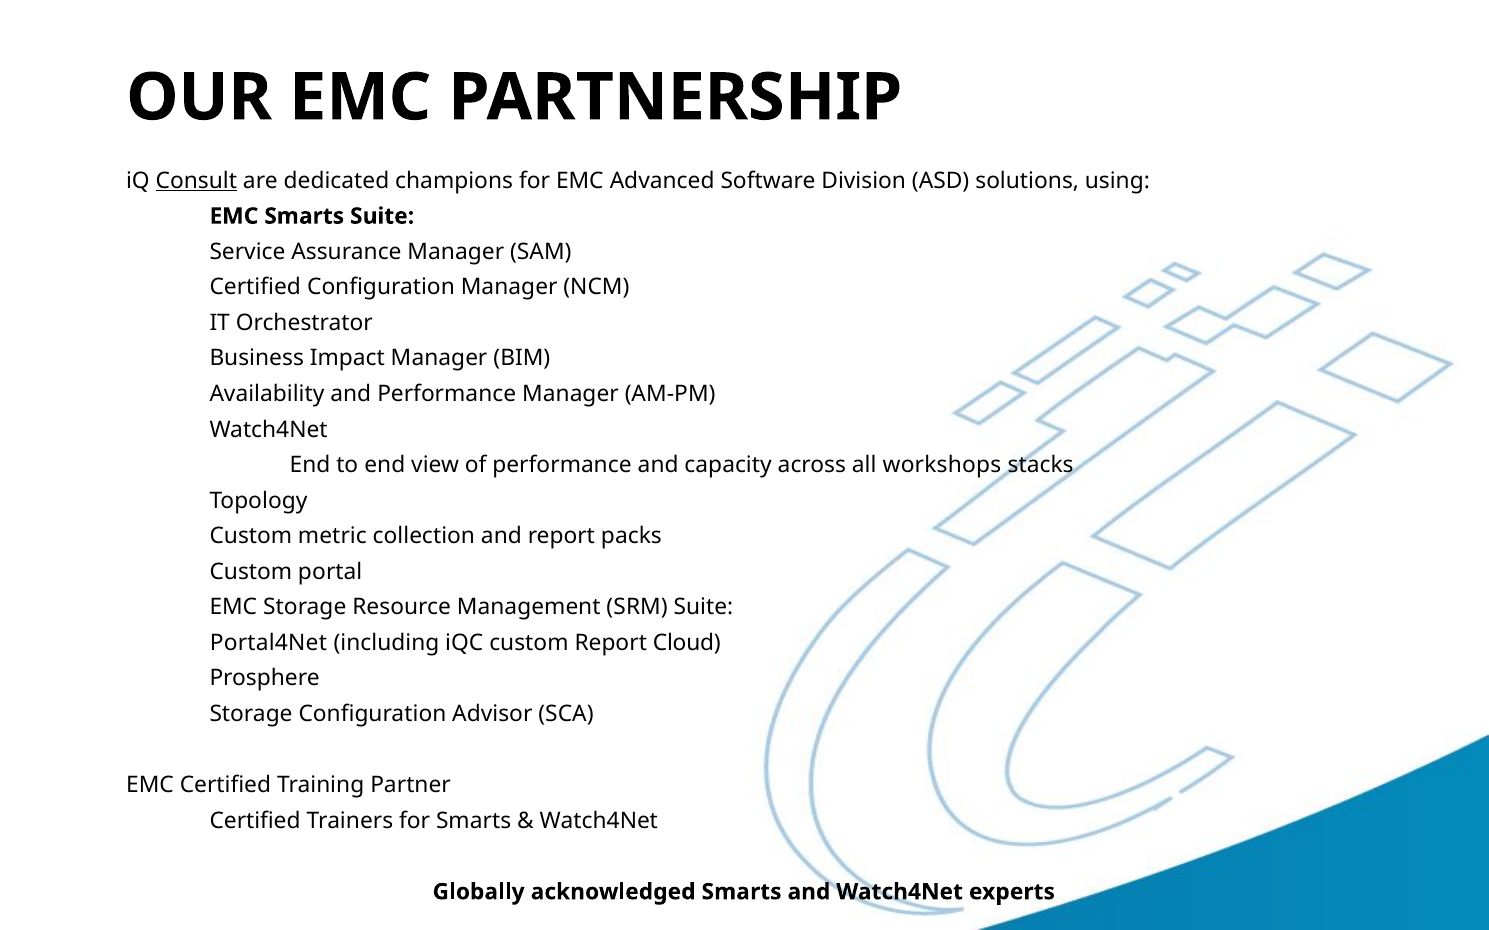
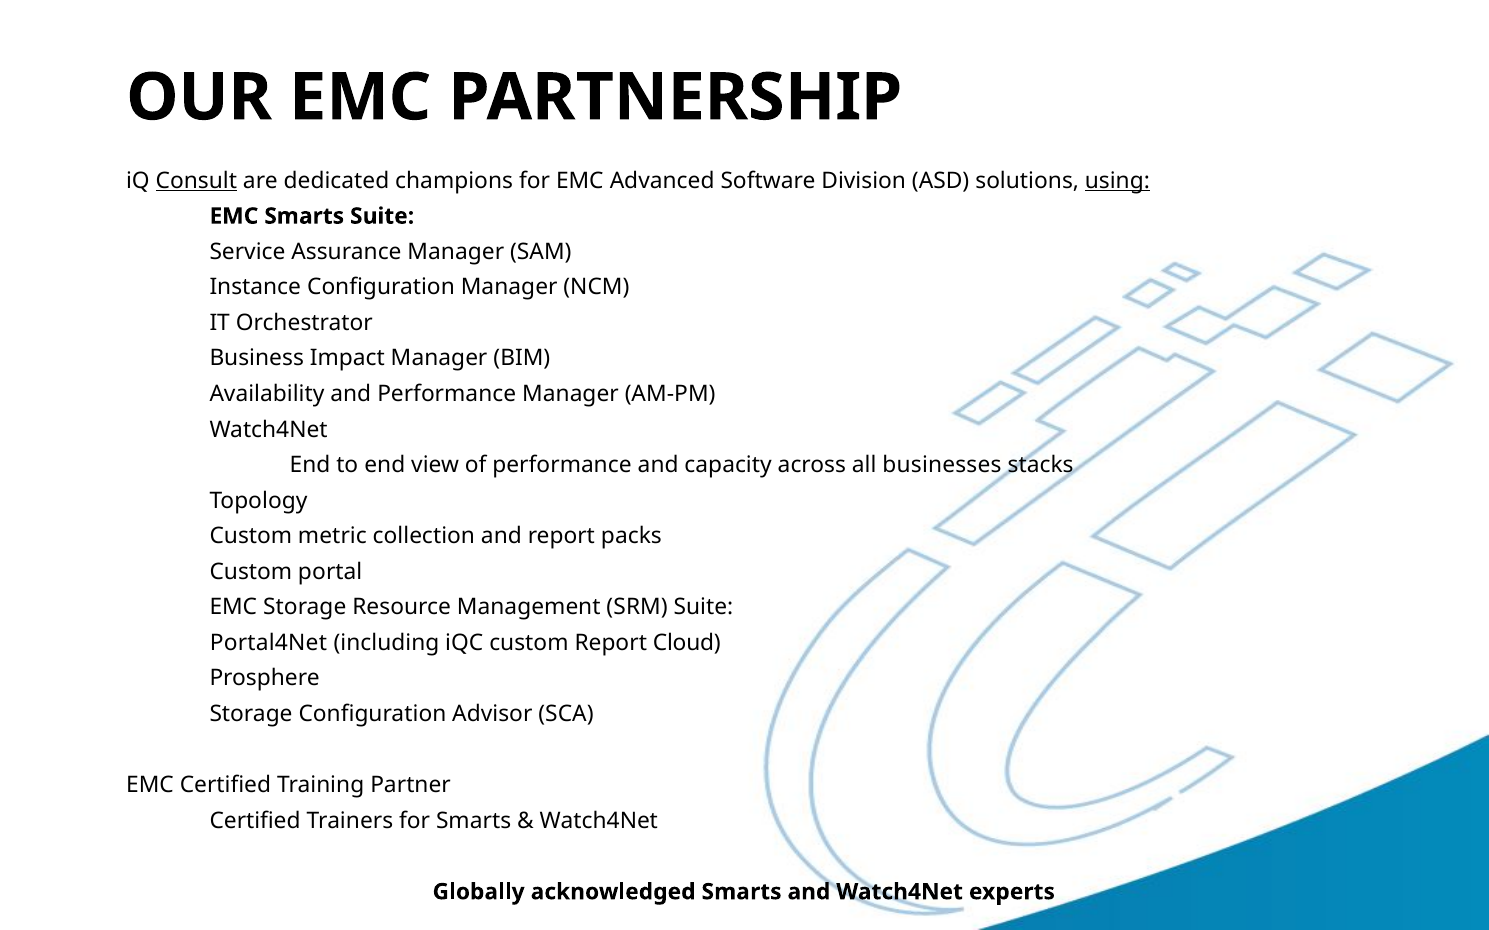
using underline: none -> present
Certified at (255, 287): Certified -> Instance
workshops: workshops -> businesses
